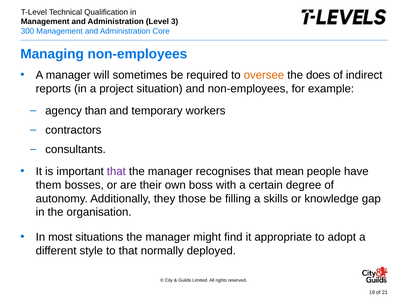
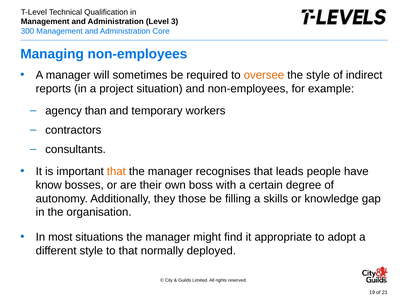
the does: does -> style
that at (116, 171) colour: purple -> orange
mean: mean -> leads
them: them -> know
